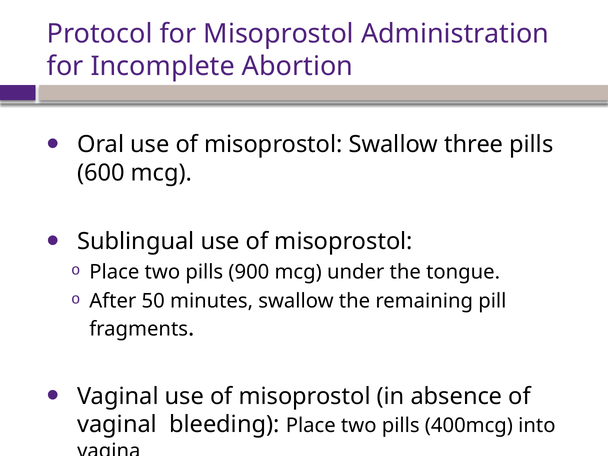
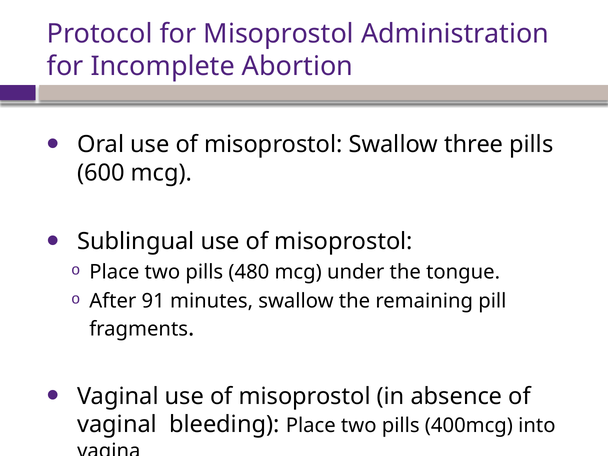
900: 900 -> 480
50: 50 -> 91
